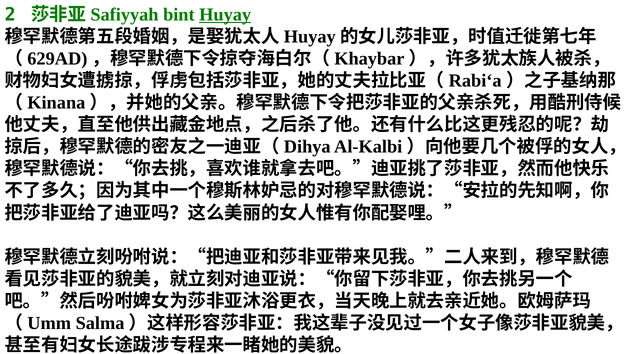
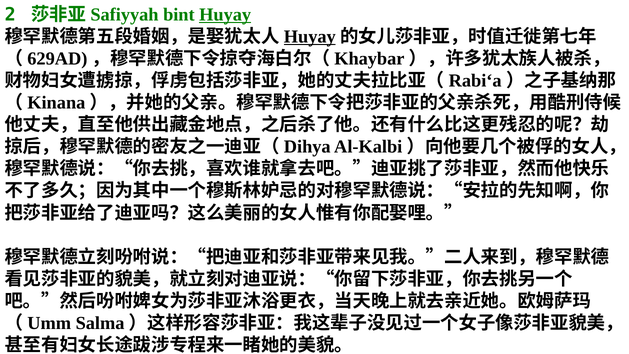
Huyay at (310, 37) underline: none -> present
